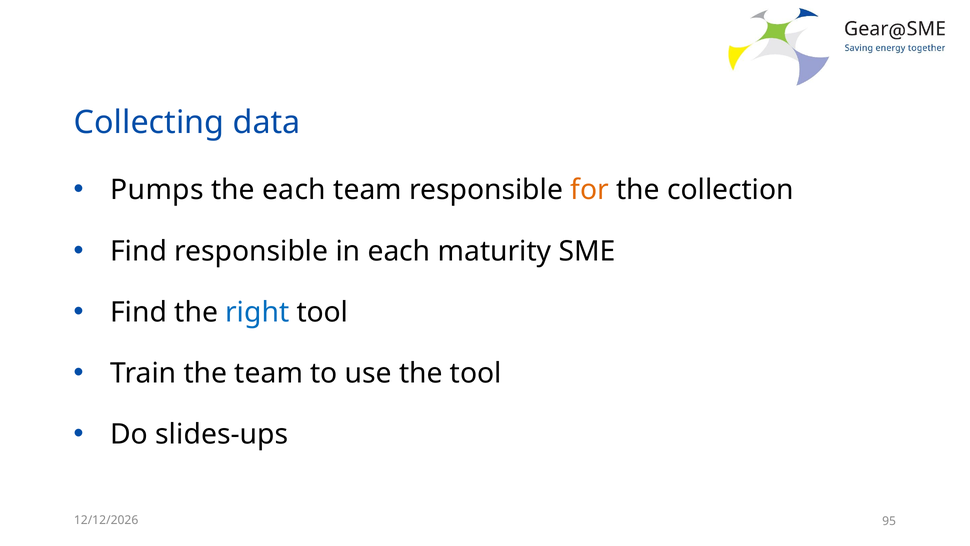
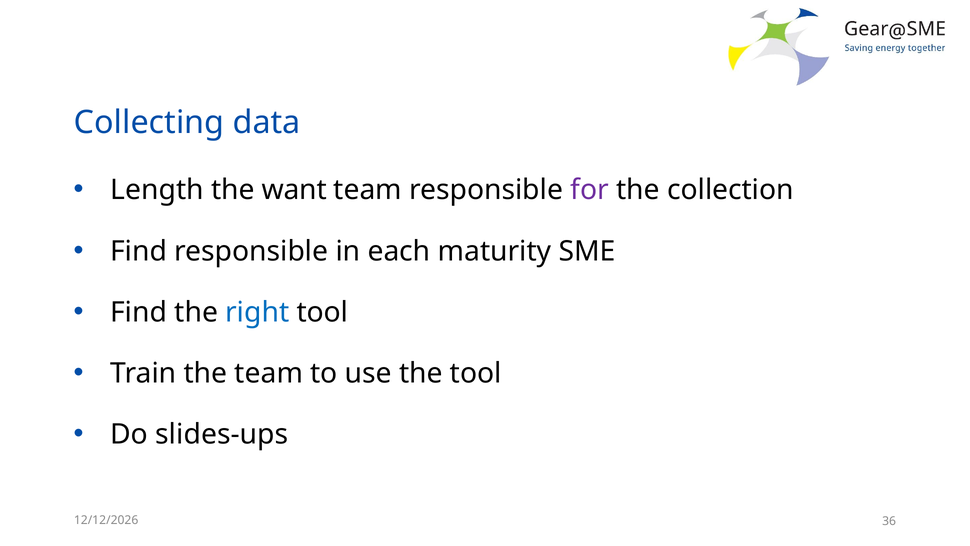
Pumps: Pumps -> Length
the each: each -> want
for colour: orange -> purple
95: 95 -> 36
